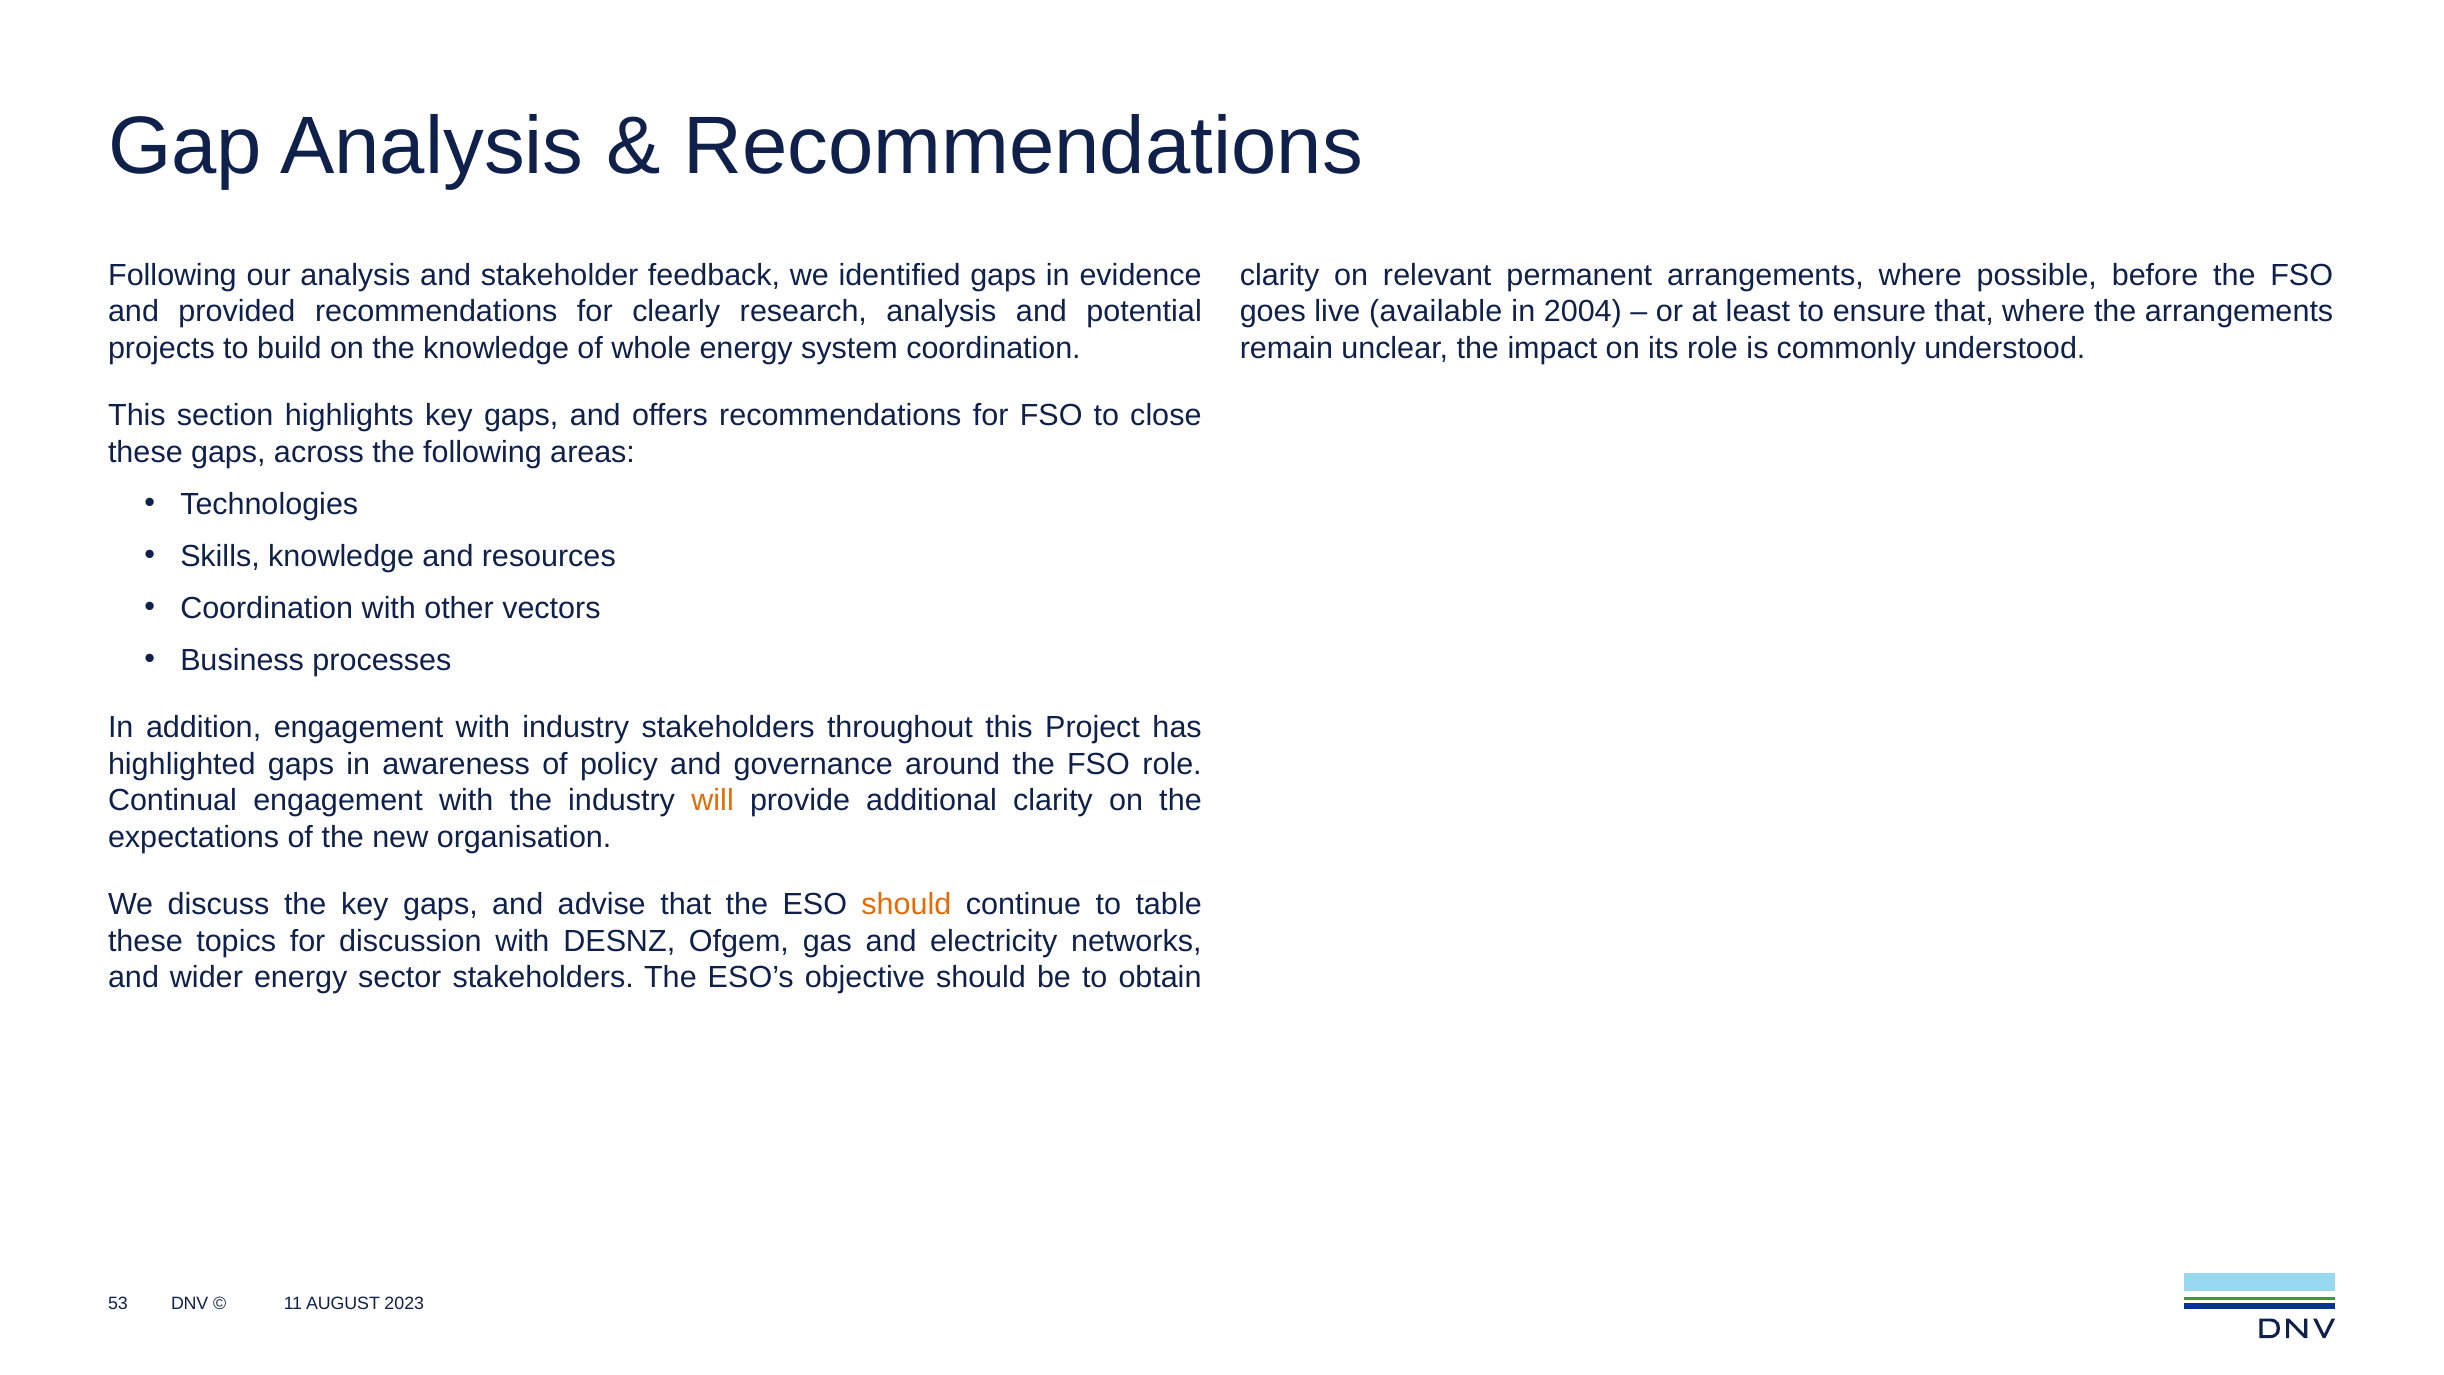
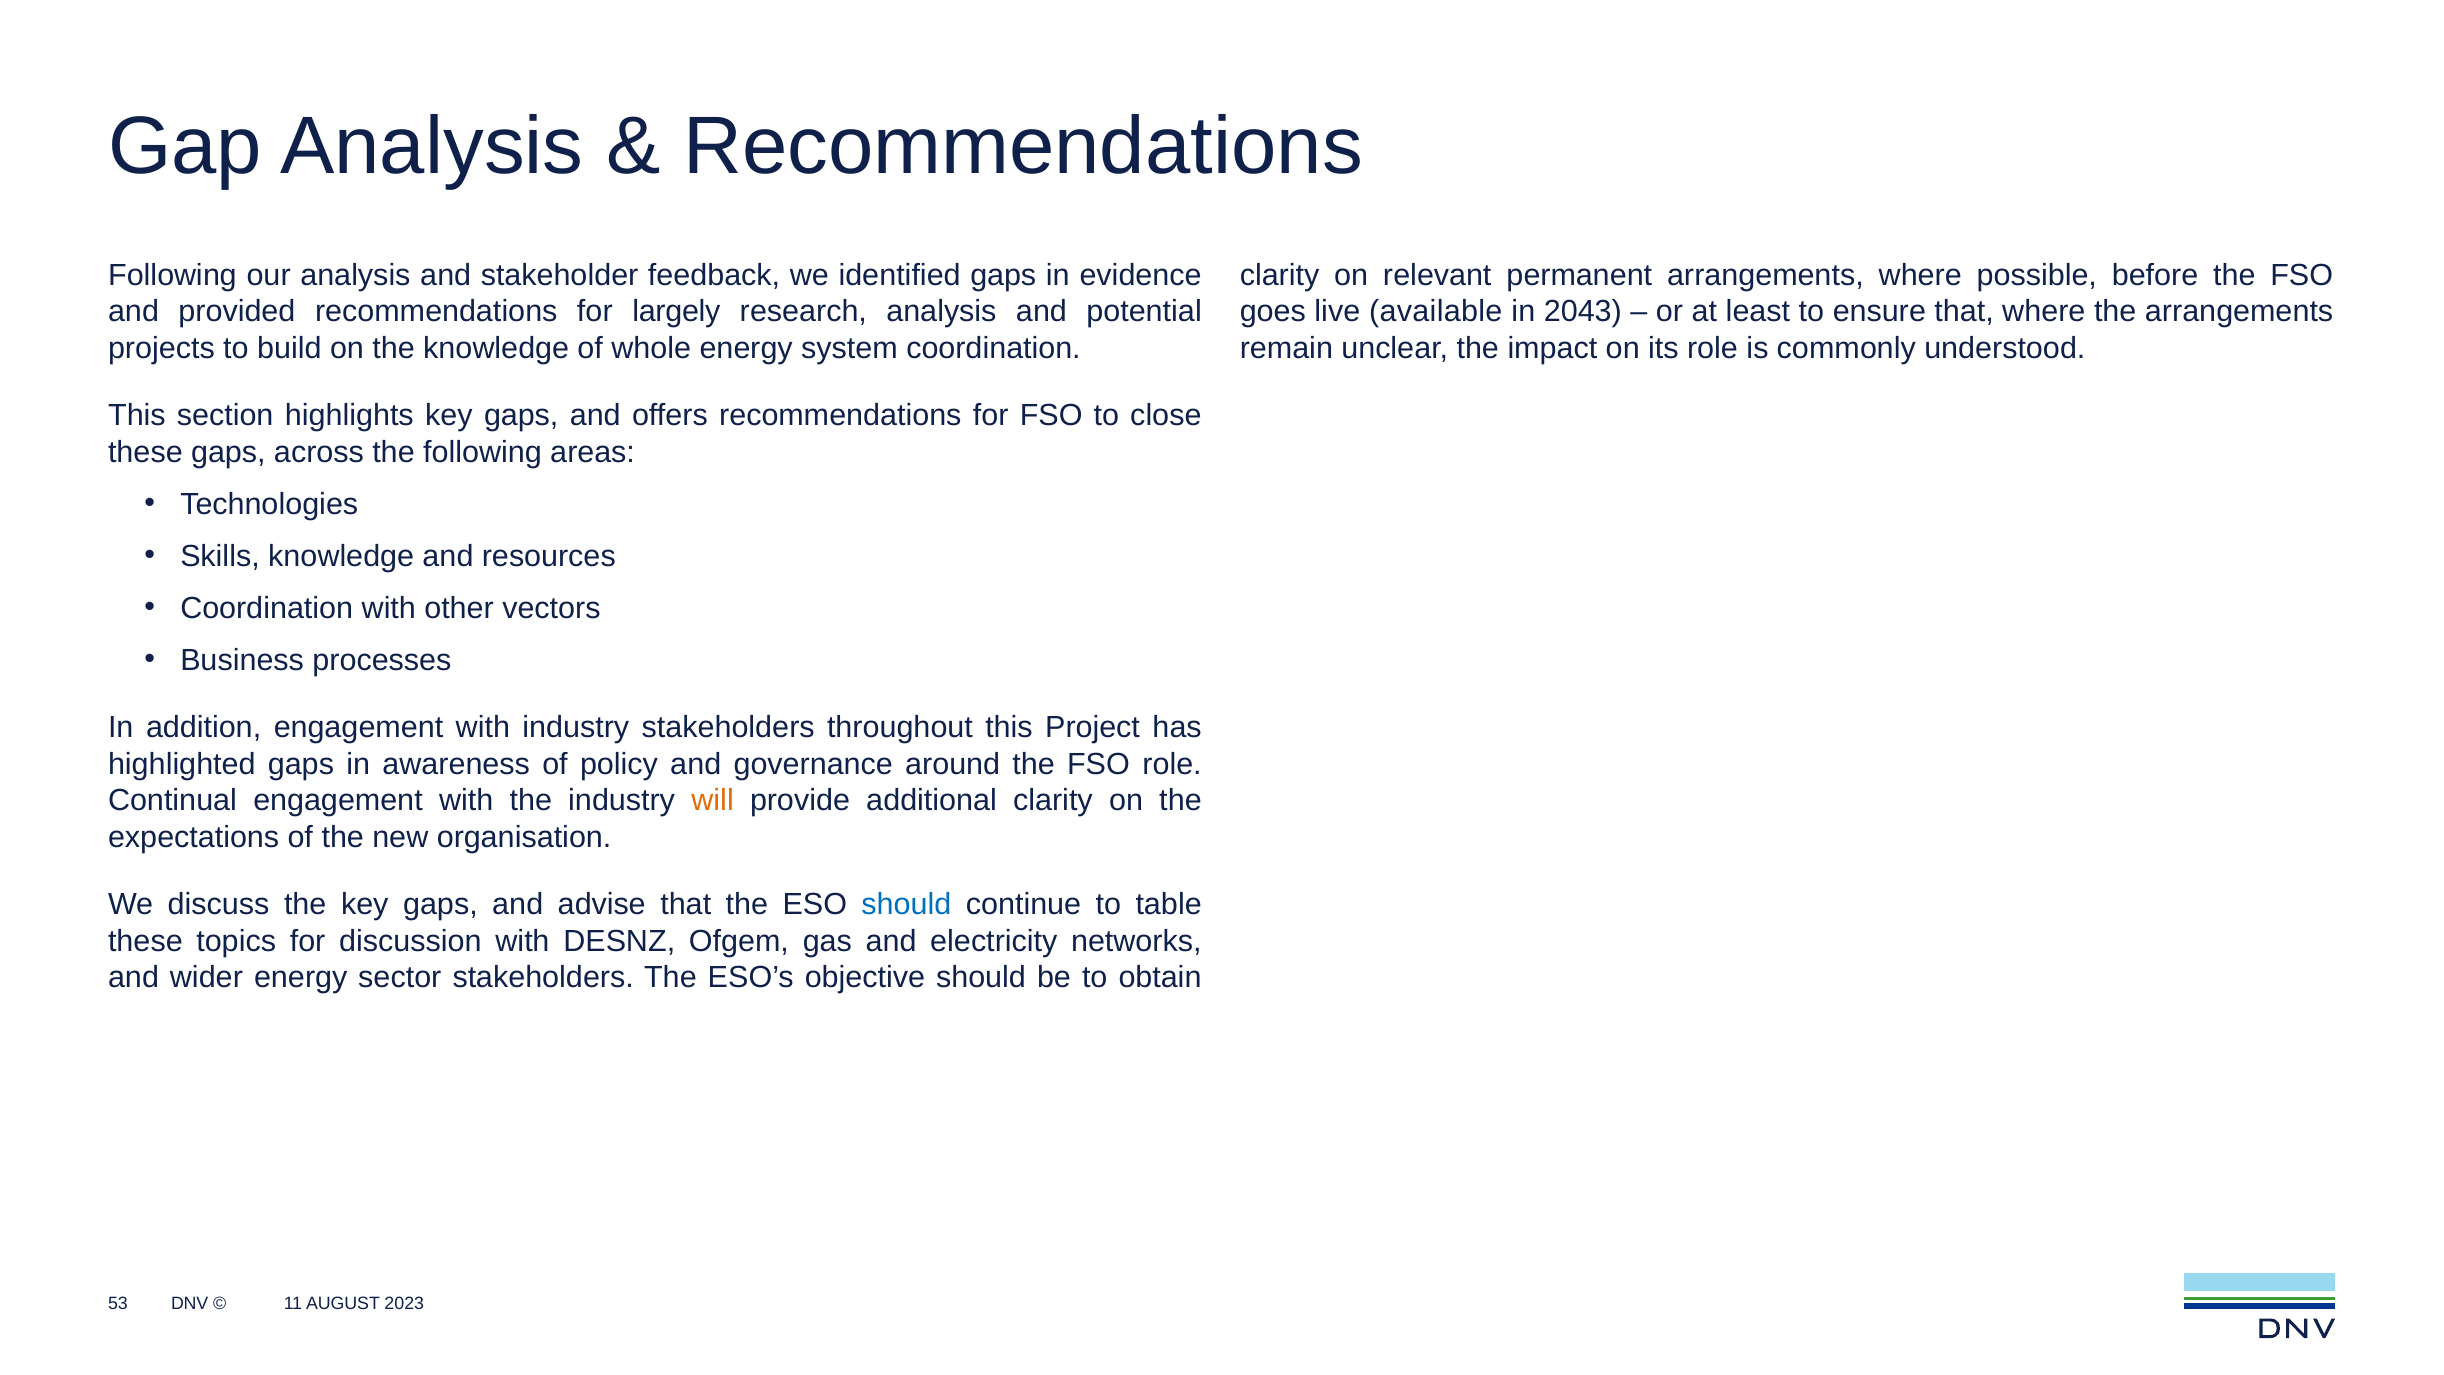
clearly: clearly -> largely
2004: 2004 -> 2043
should at (906, 904) colour: orange -> blue
